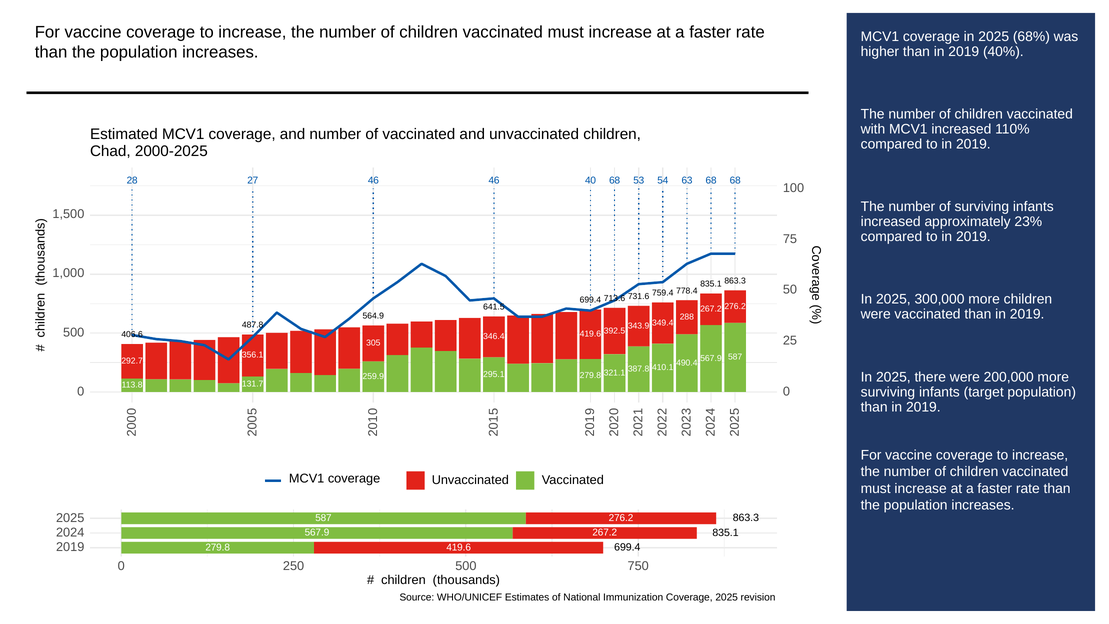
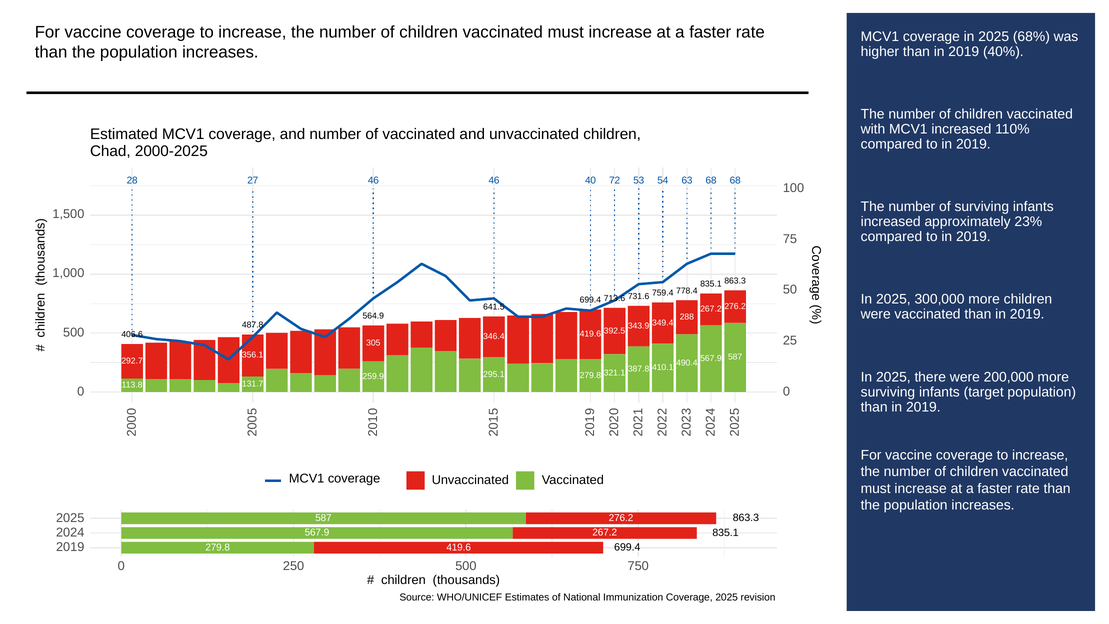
40 68: 68 -> 72
